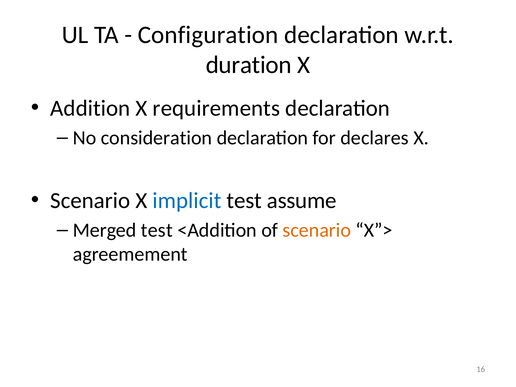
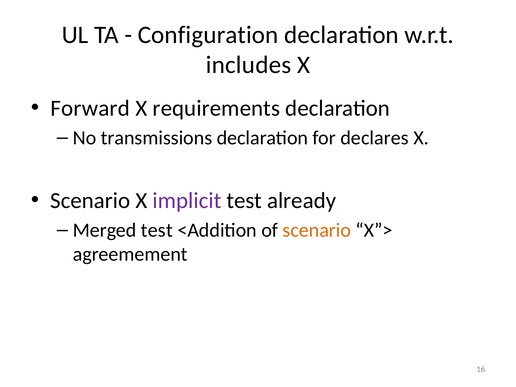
duration: duration -> includes
Addition: Addition -> Forward
consideration: consideration -> transmissions
implicit colour: blue -> purple
assume: assume -> already
